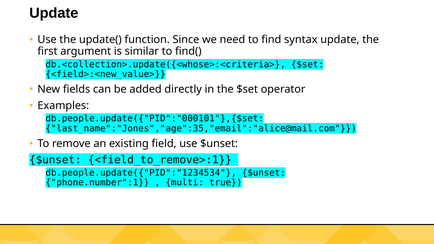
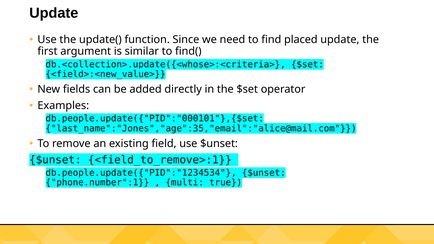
syntax: syntax -> placed
